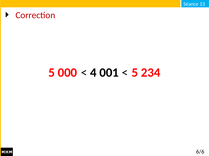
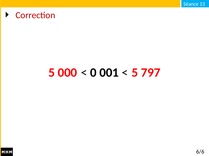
4: 4 -> 0
234: 234 -> 797
